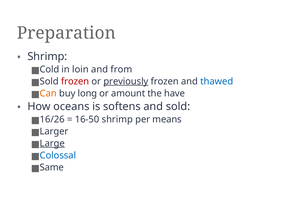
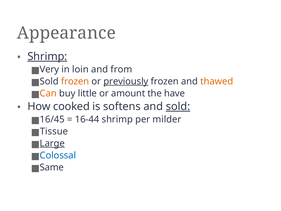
Preparation: Preparation -> Appearance
Shrimp at (47, 56) underline: none -> present
Cold: Cold -> Very
frozen at (75, 81) colour: red -> orange
thawed colour: blue -> orange
long: long -> little
oceans: oceans -> cooked
sold at (178, 106) underline: none -> present
16/26: 16/26 -> 16/45
16-50: 16-50 -> 16-44
means: means -> milder
Larger: Larger -> Tissue
